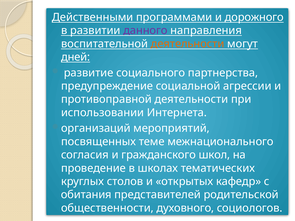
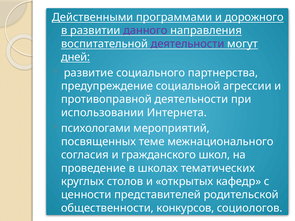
деятельности at (188, 44) colour: orange -> purple
организаций: организаций -> психологами
обитания: обитания -> ценности
духовного: духовного -> конкурсов
